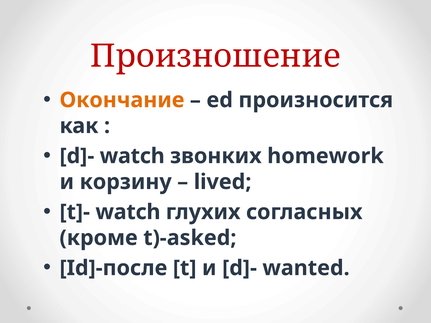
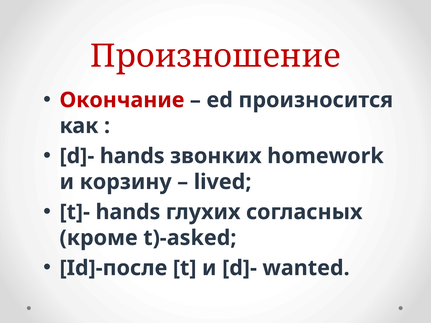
Окончание colour: orange -> red
d]- watch: watch -> hands
t]- watch: watch -> hands
